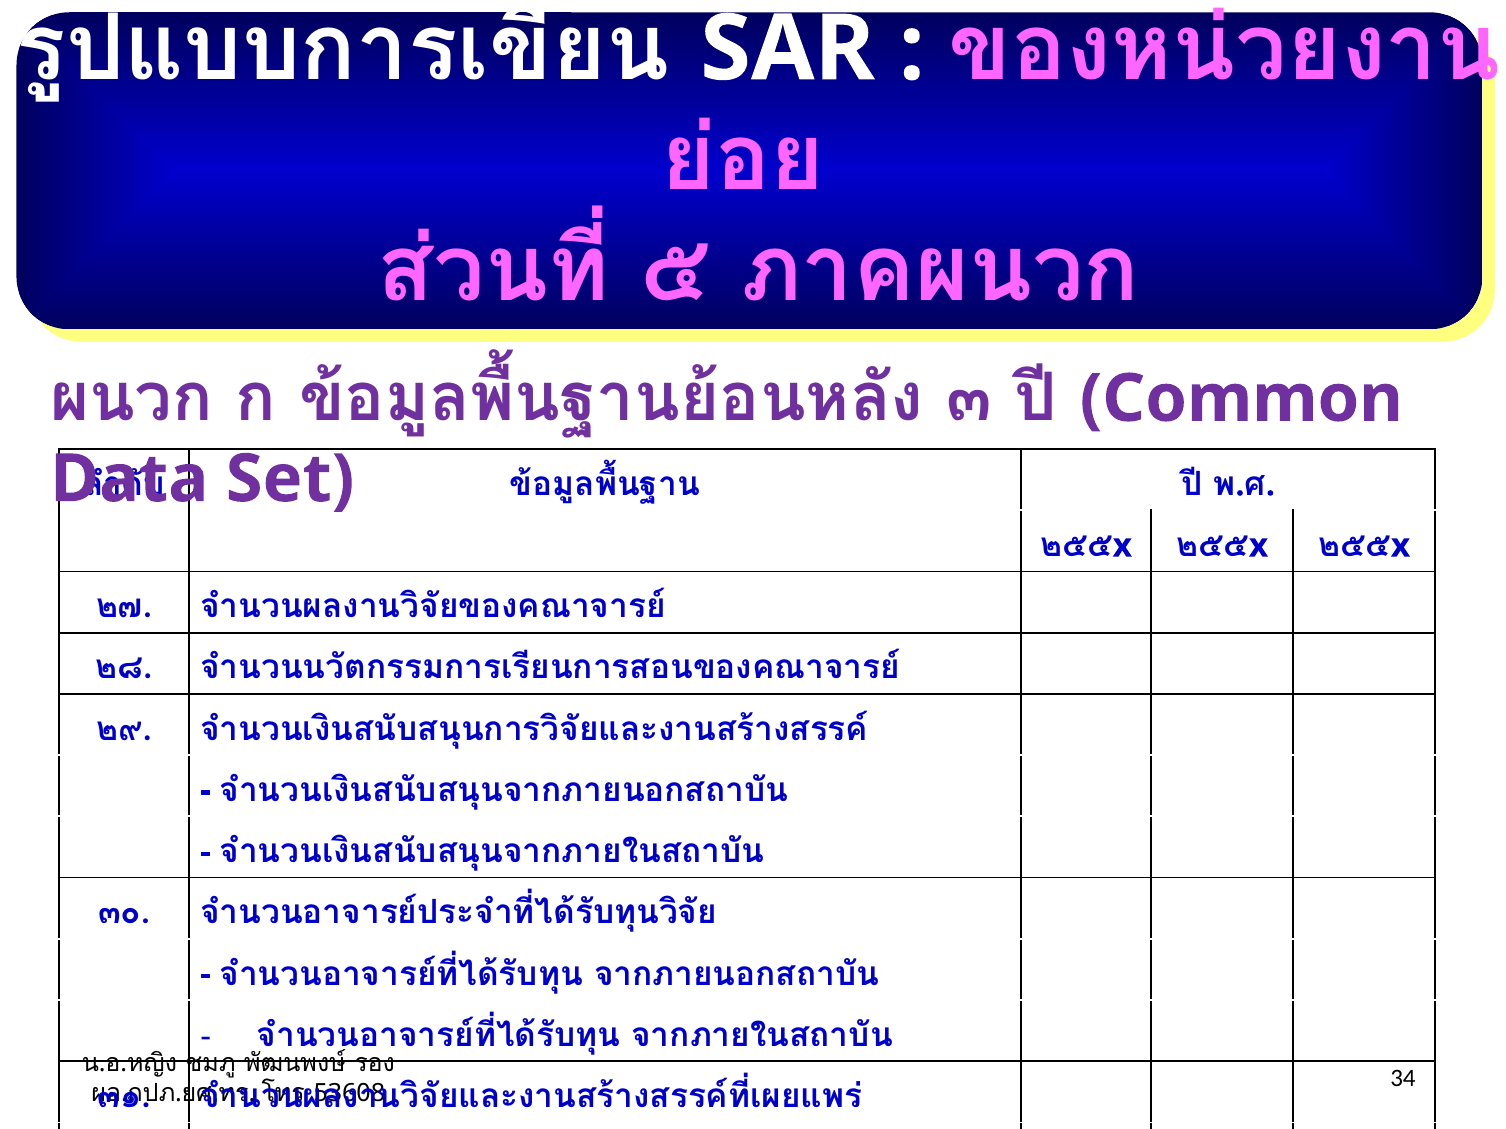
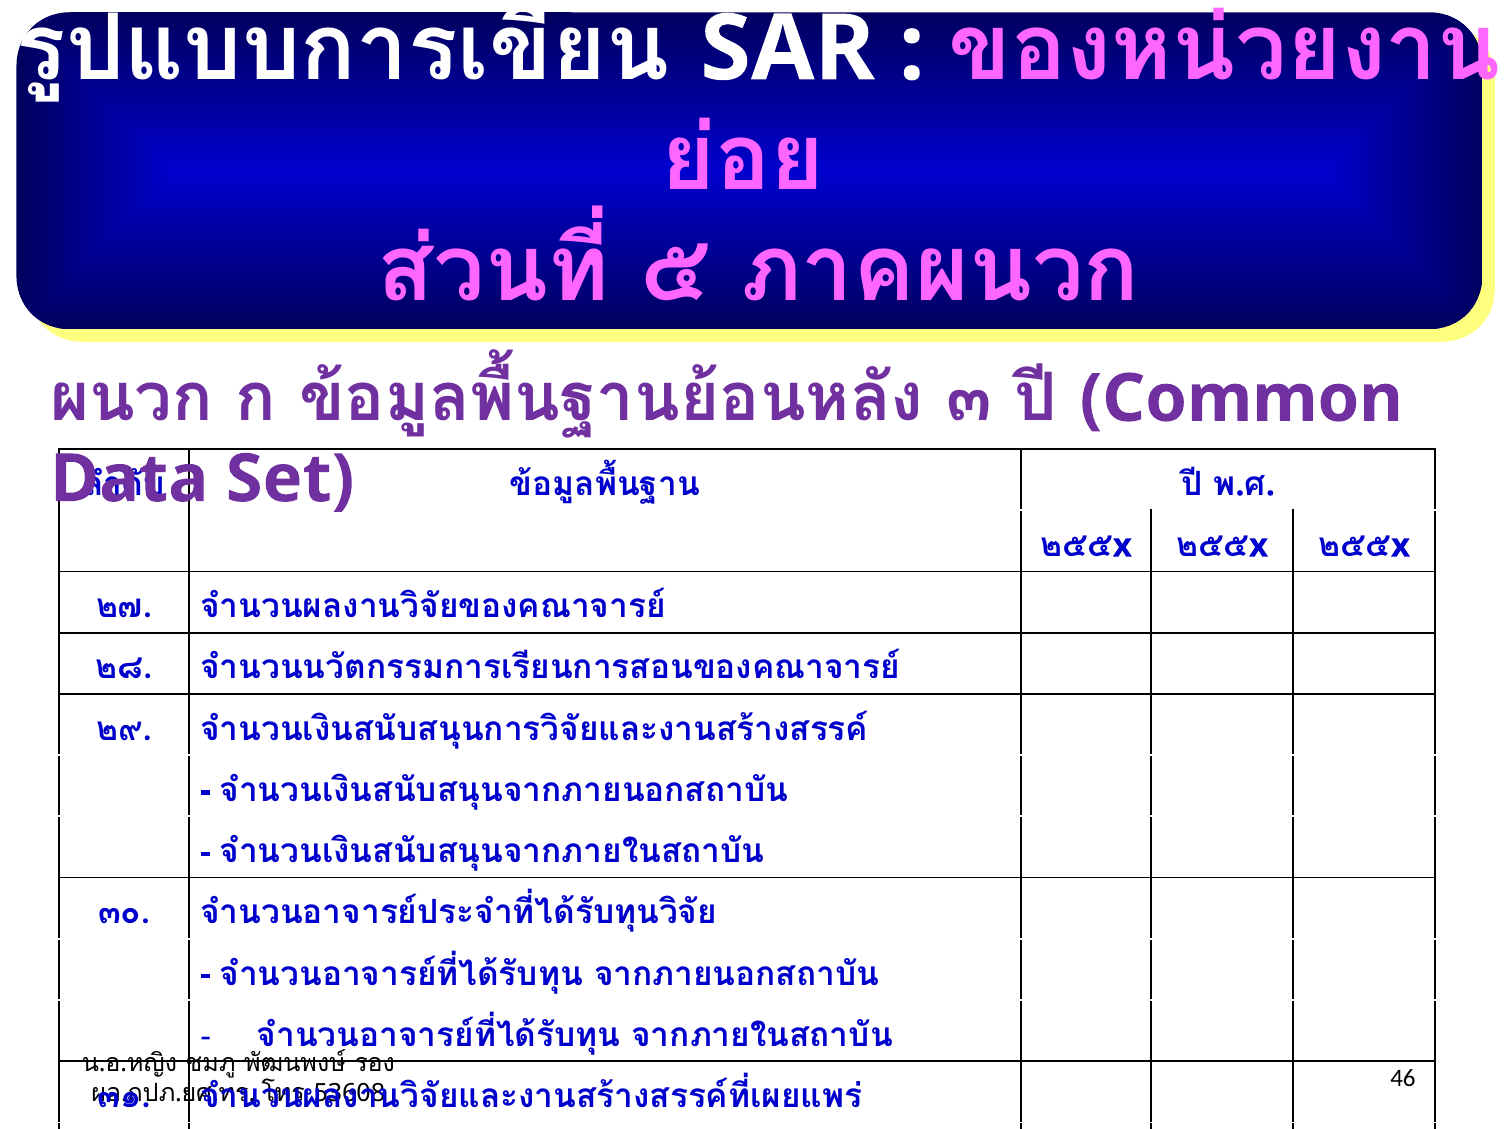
34: 34 -> 46
